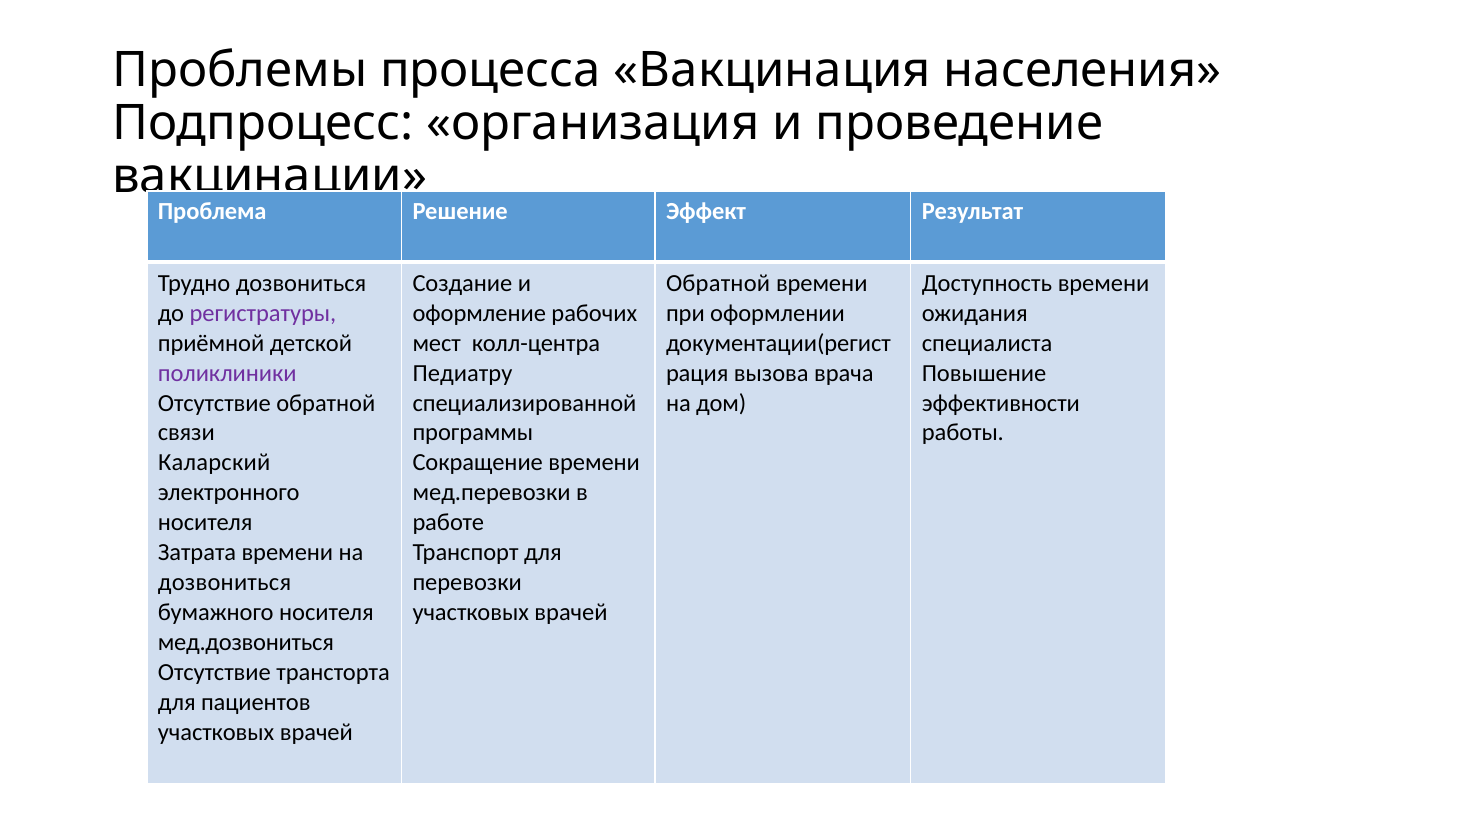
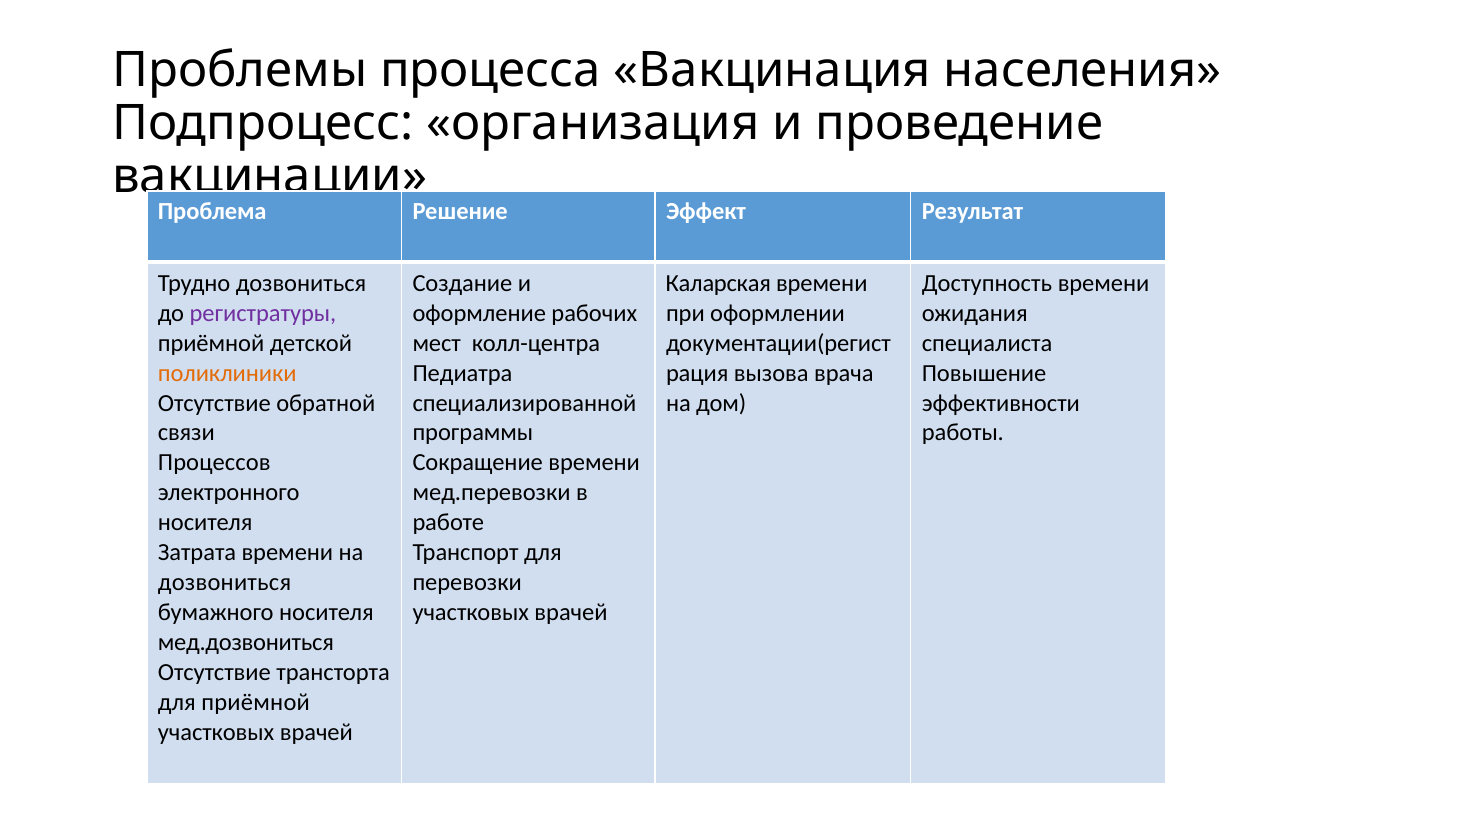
Обратной at (718, 283): Обратной -> Каларская
поликлиники colour: purple -> orange
Педиатру: Педиатру -> Педиатра
Каларский: Каларский -> Процессов
для пациентов: пациентов -> приёмной
